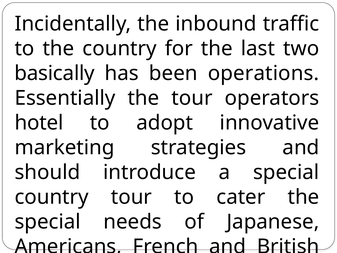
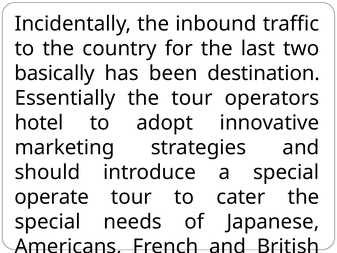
operations: operations -> destination
country at (52, 197): country -> operate
